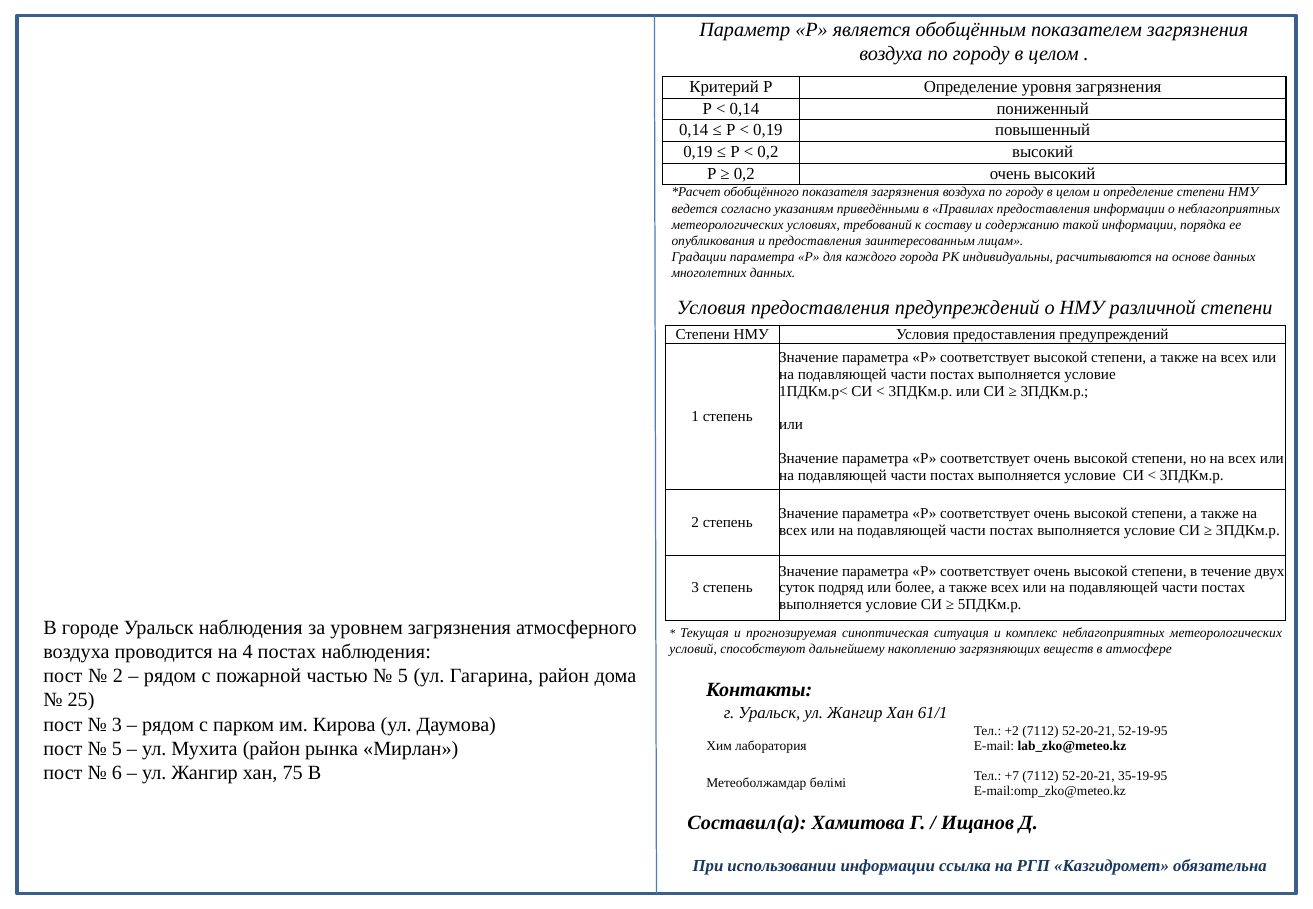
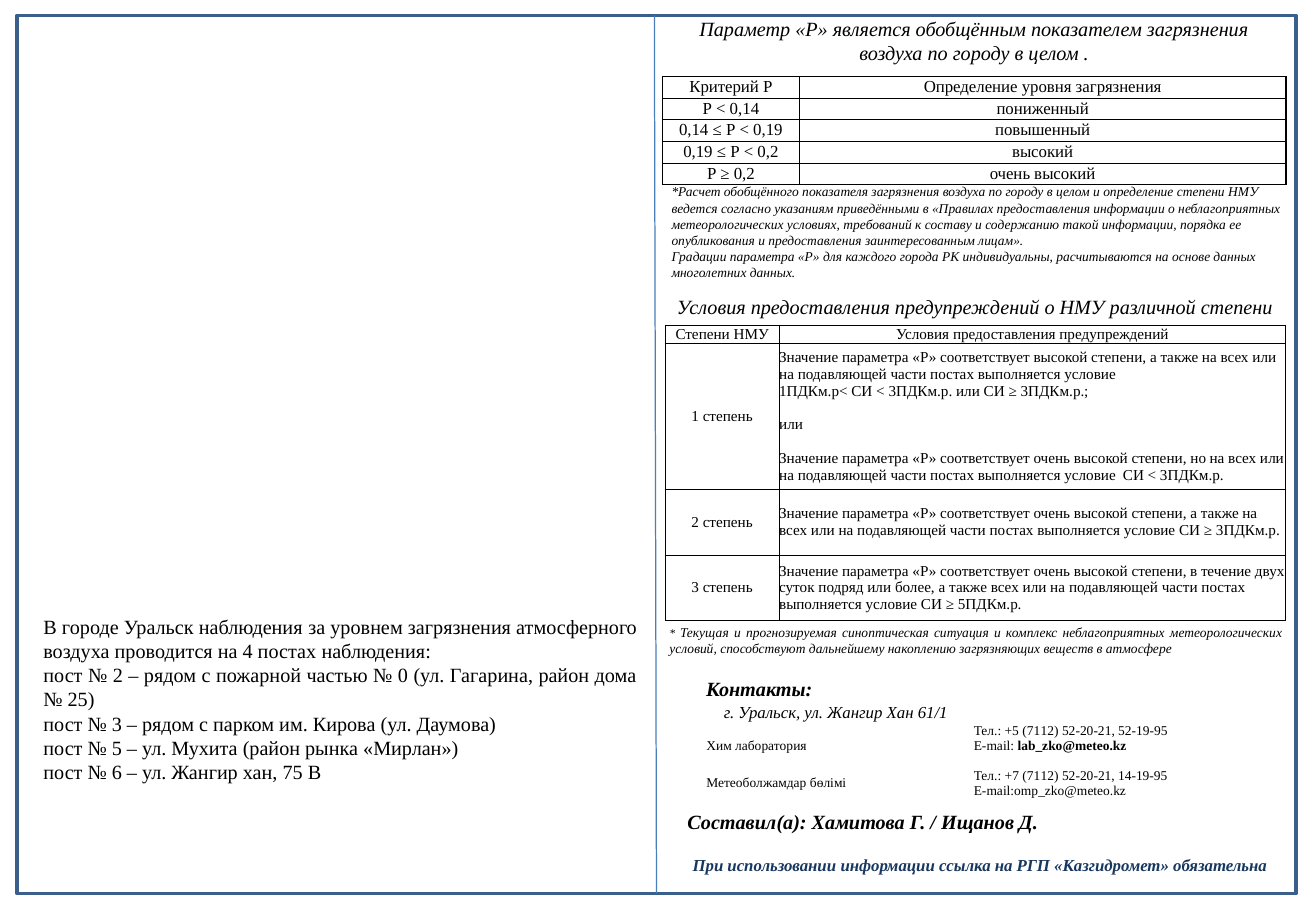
5 at (403, 676): 5 -> 0
+2: +2 -> +5
35-19-95: 35-19-95 -> 14-19-95
